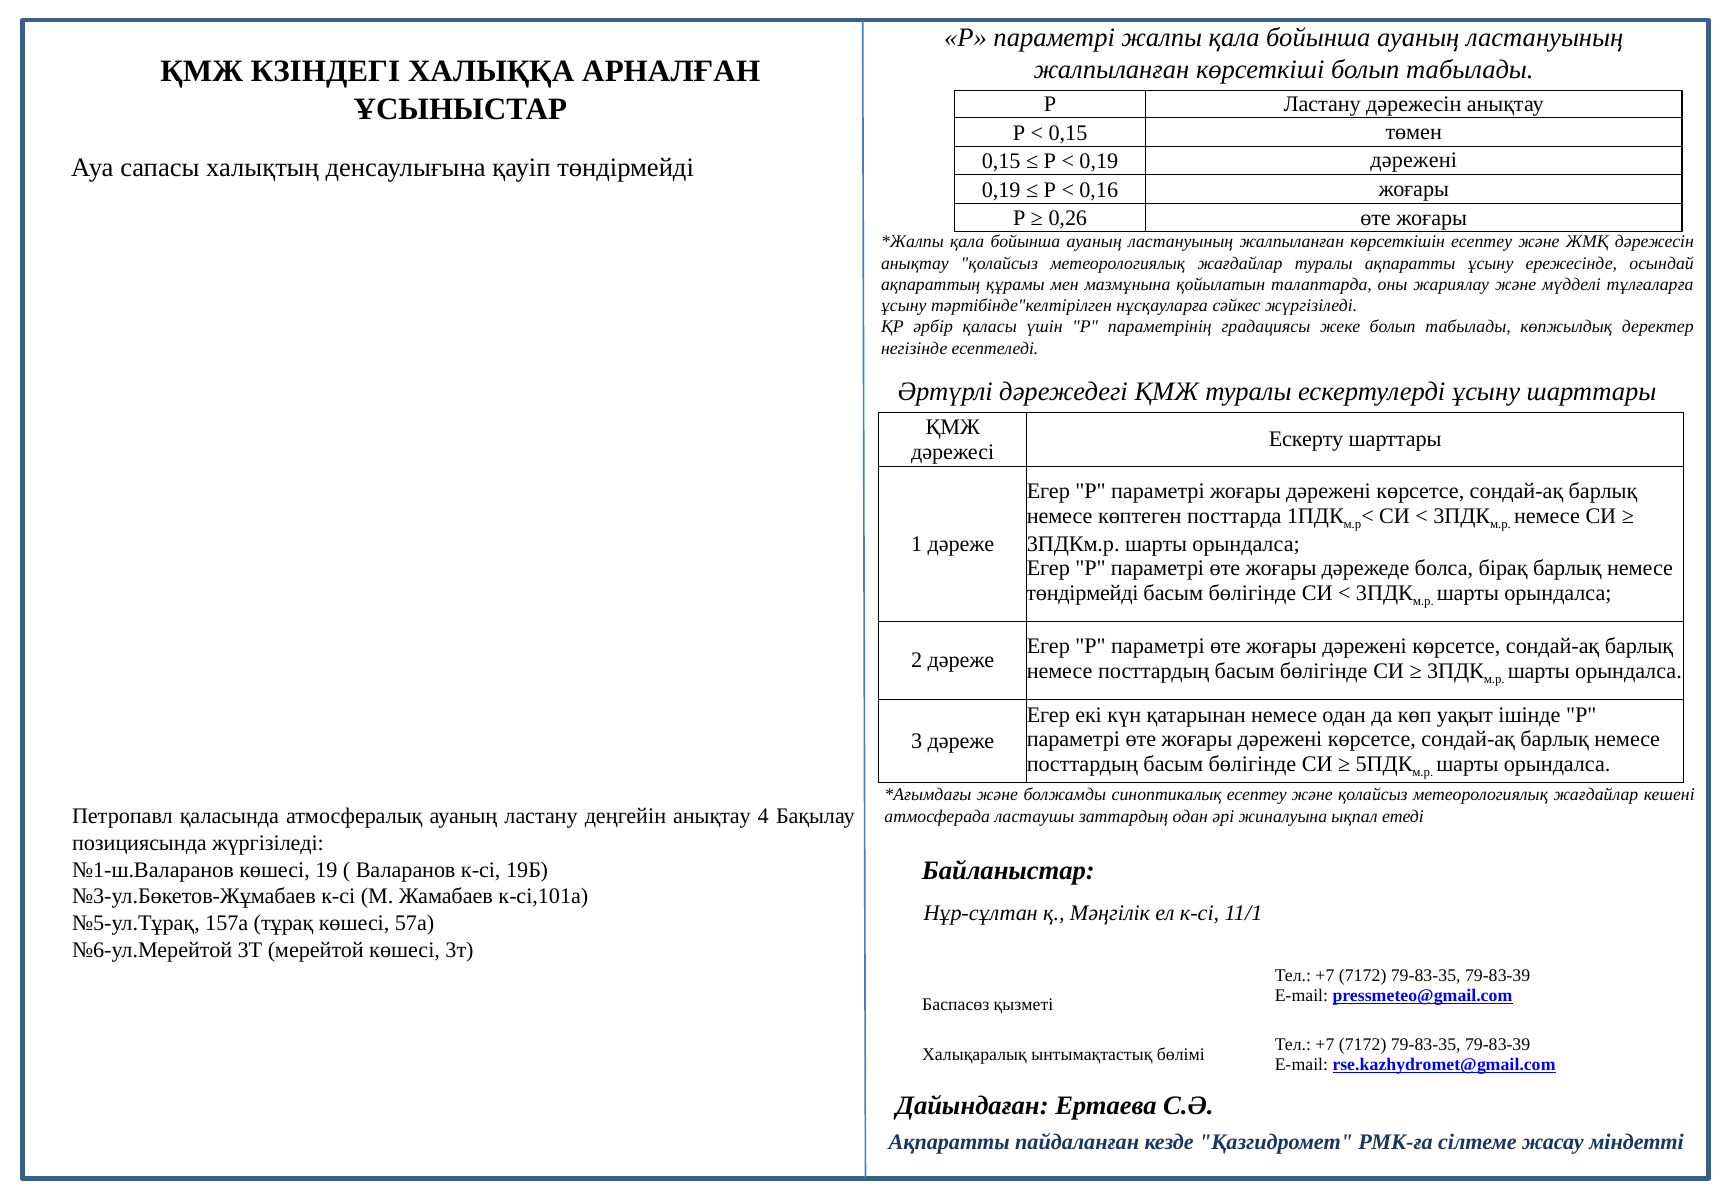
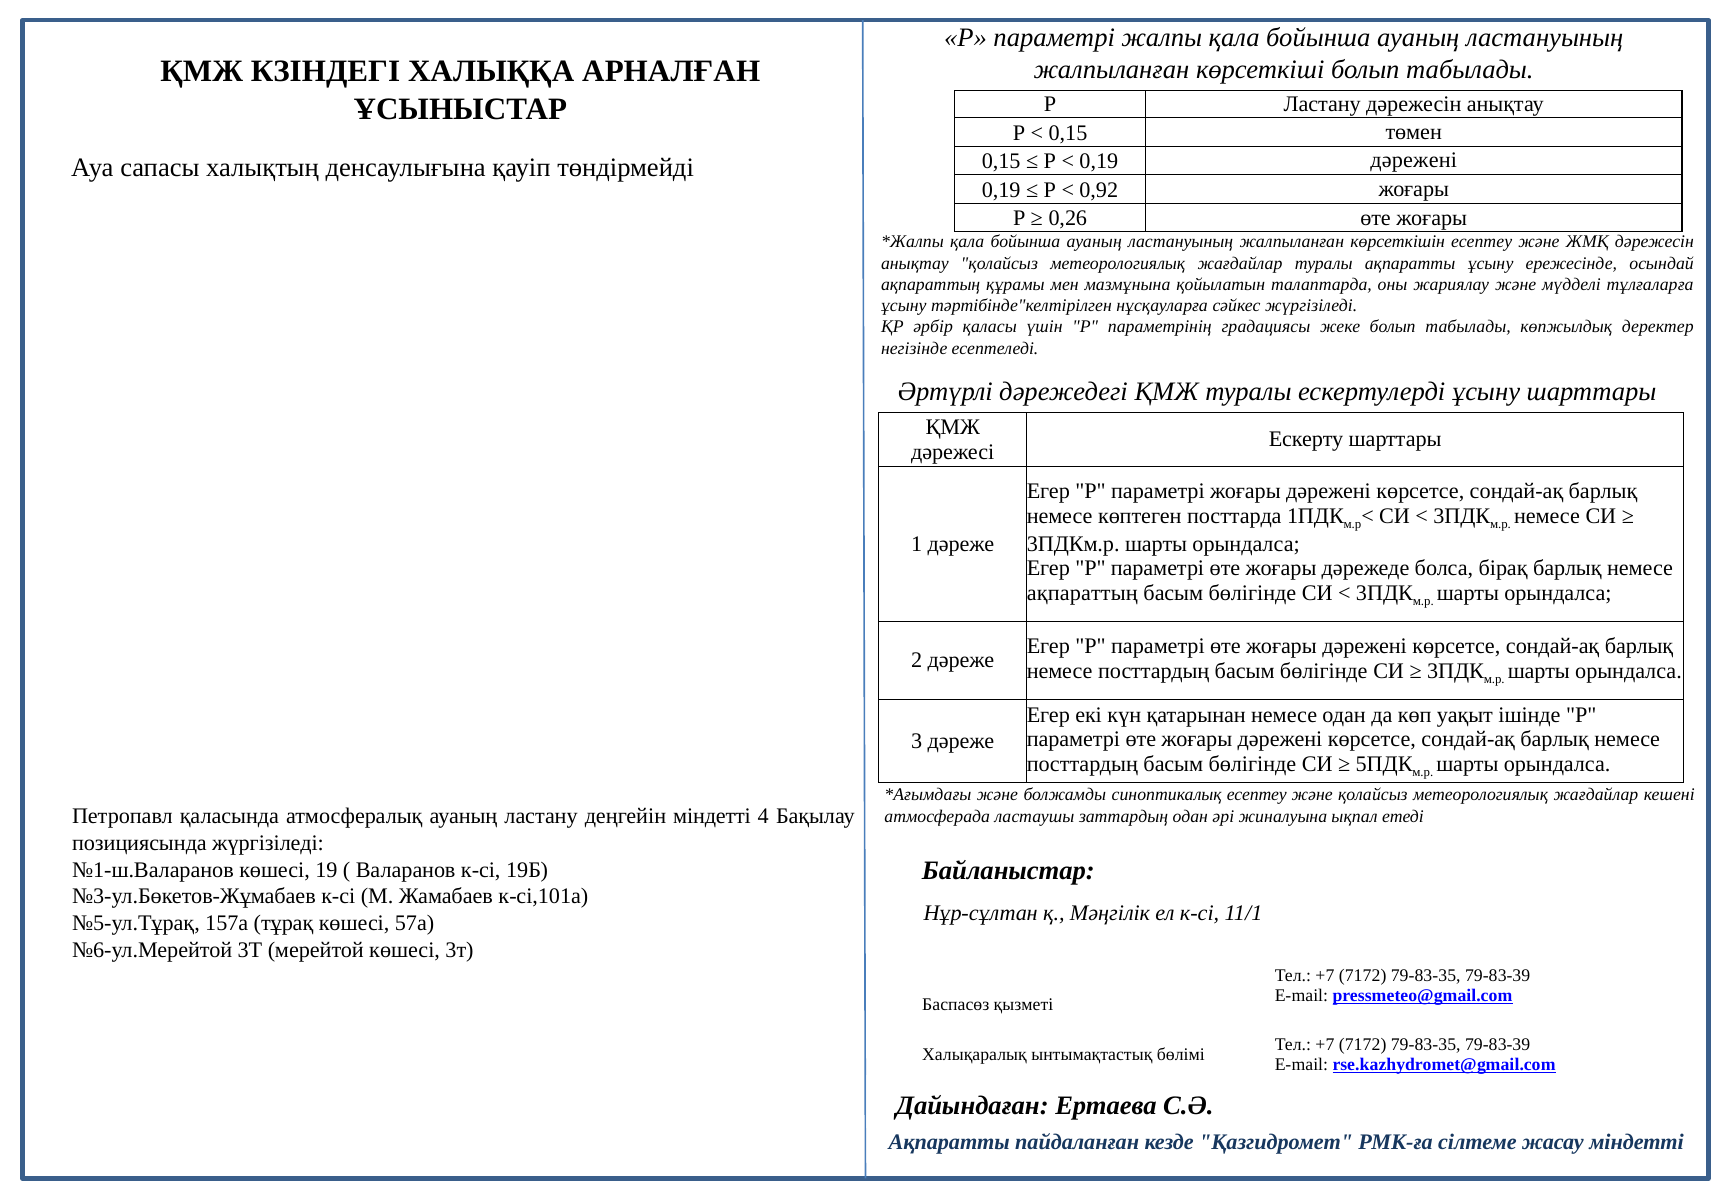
0,16: 0,16 -> 0,92
төндірмейді at (1083, 593): төндірмейді -> ақпараттың
деңгейін анықтау: анықтау -> міндетті
